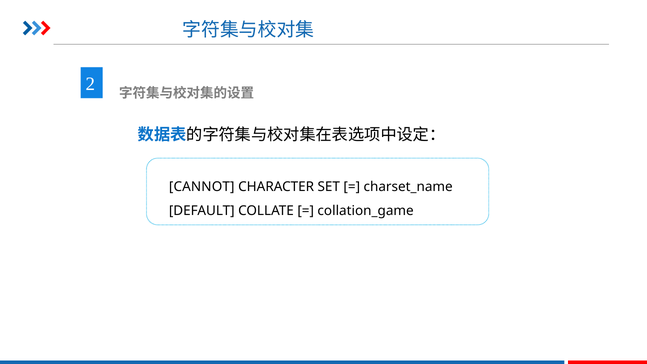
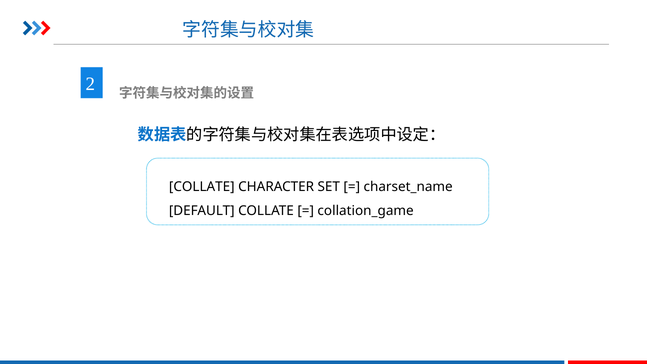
CANNOT at (202, 187): CANNOT -> COLLATE
